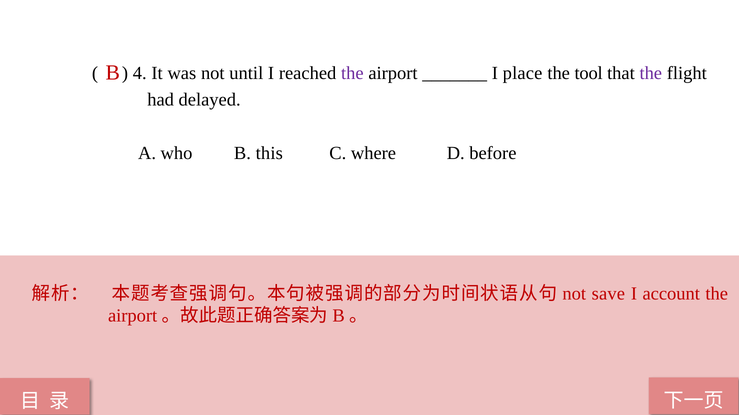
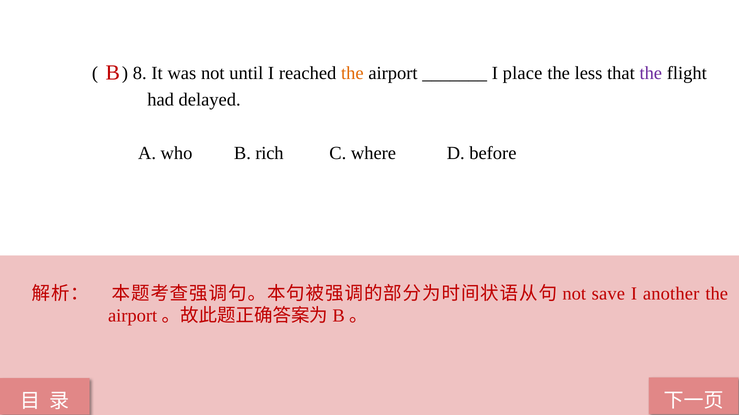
4: 4 -> 8
the at (352, 73) colour: purple -> orange
tool: tool -> less
this: this -> rich
account: account -> another
